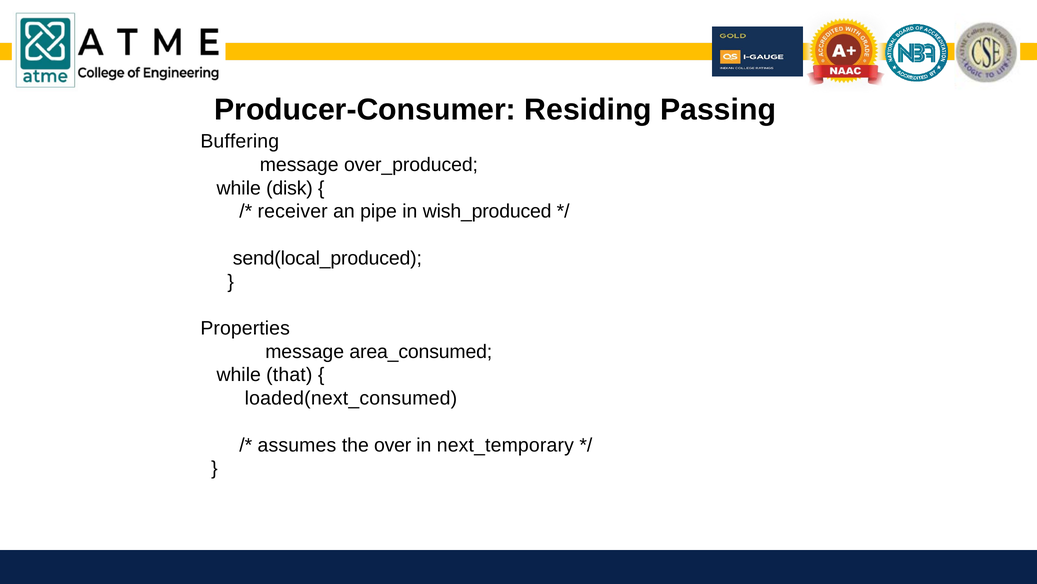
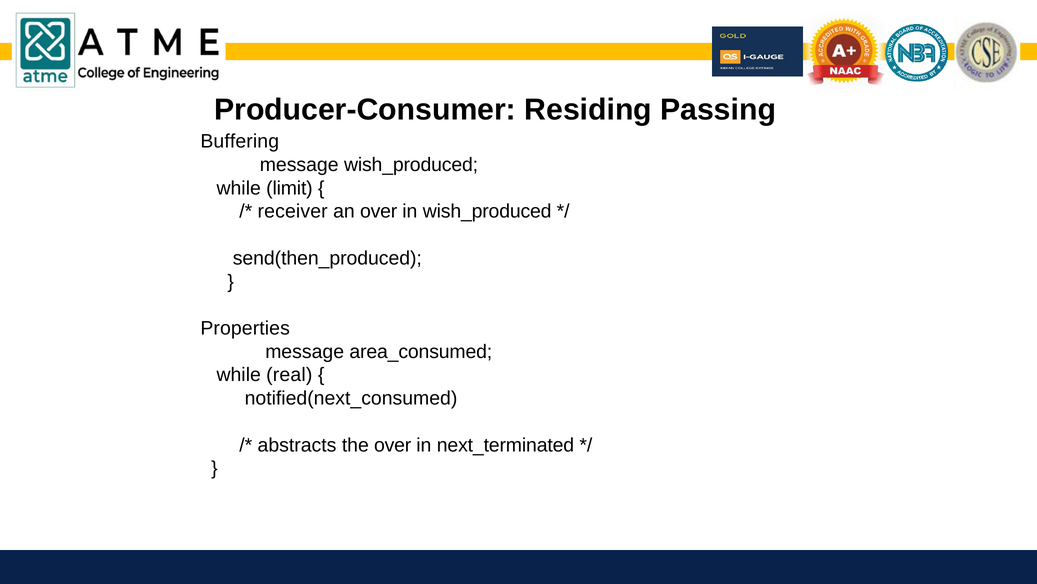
message over_produced: over_produced -> wish_produced
disk: disk -> limit
an pipe: pipe -> over
send(local_produced: send(local_produced -> send(then_produced
that: that -> real
loaded(next_consumed: loaded(next_consumed -> notified(next_consumed
assumes: assumes -> abstracts
next_temporary: next_temporary -> next_terminated
